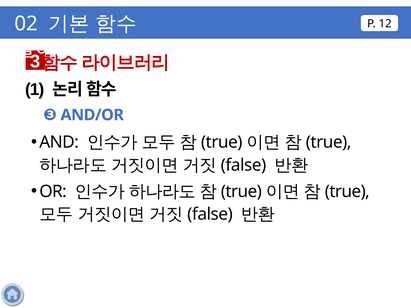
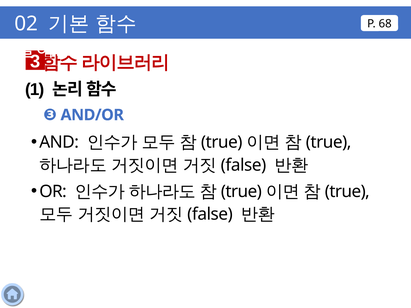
12: 12 -> 68
